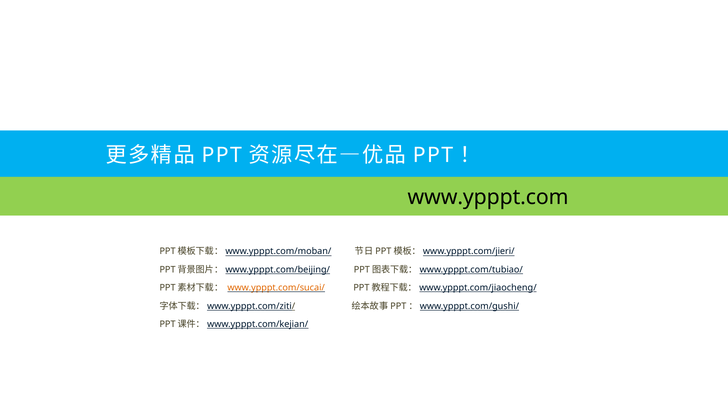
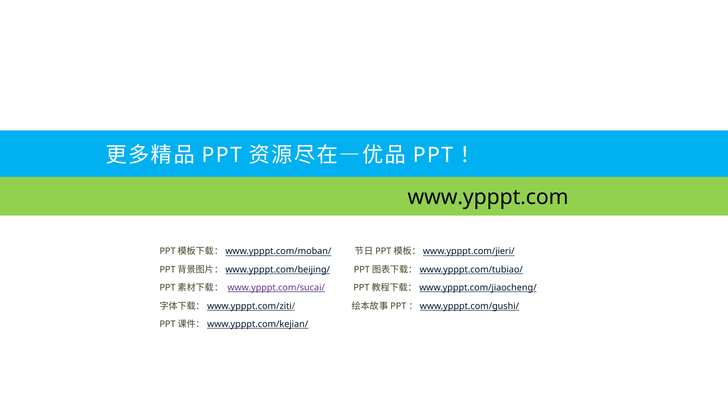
www.ypppt.com/sucai/ colour: orange -> purple
